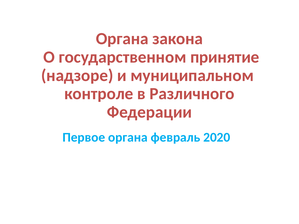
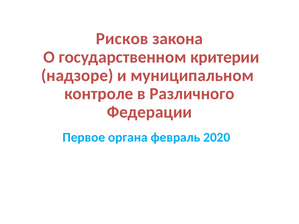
Органа at (122, 39): Органа -> Рисков
принятие: принятие -> критерии
